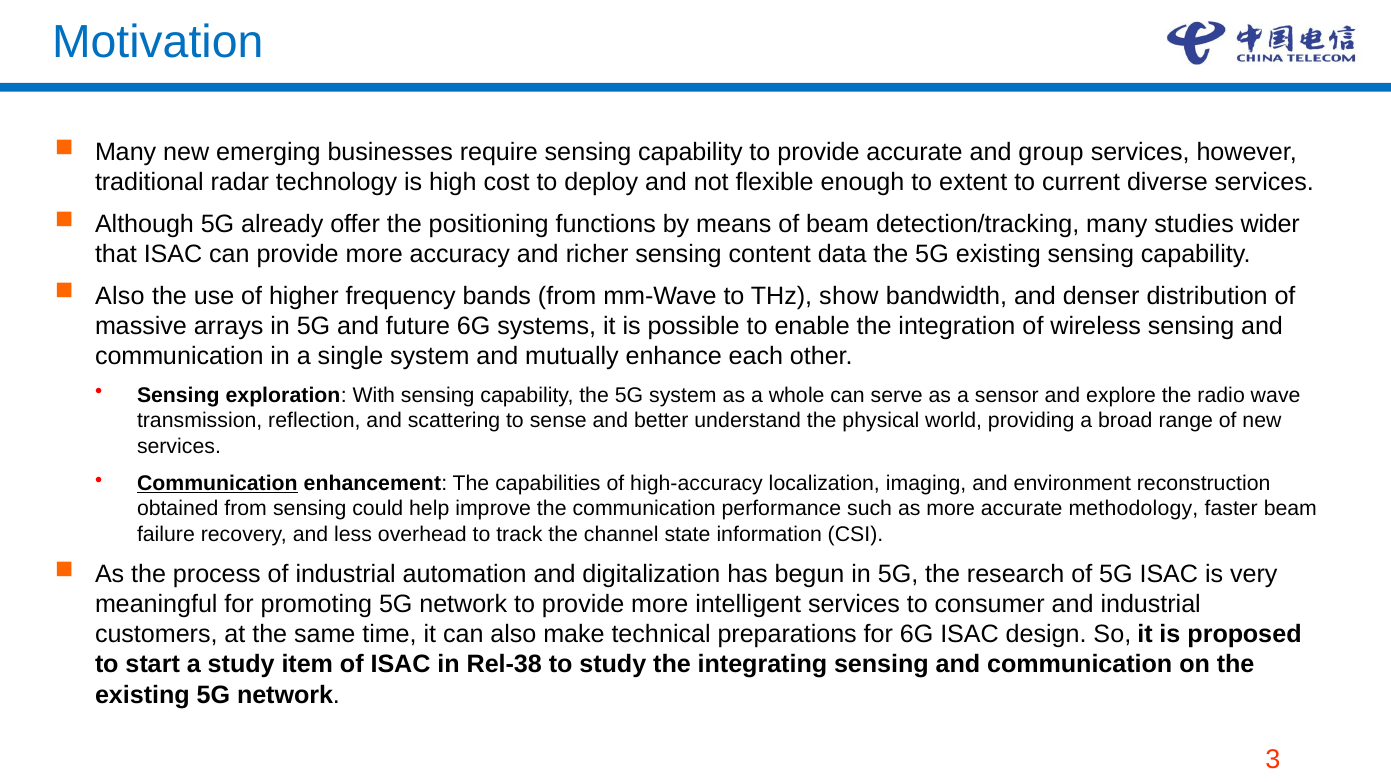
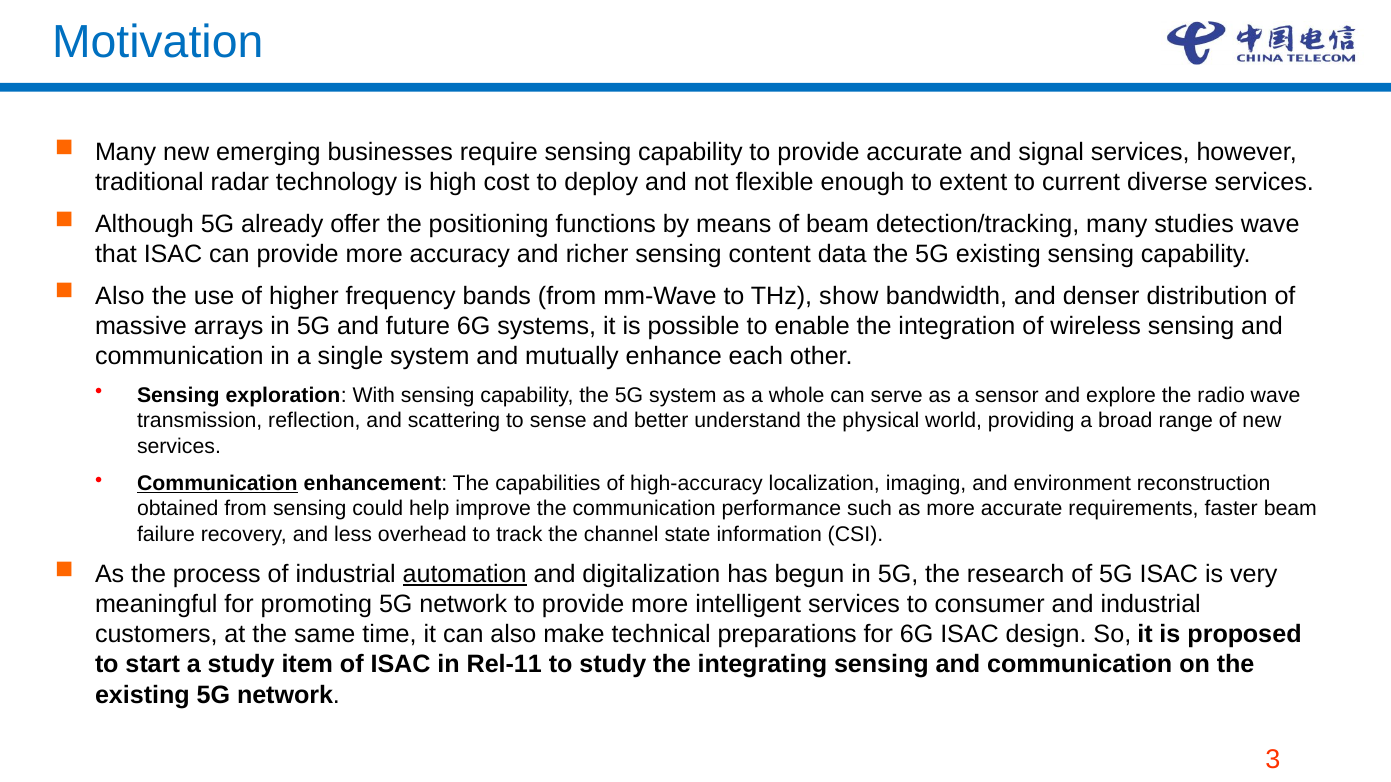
group: group -> signal
studies wider: wider -> wave
methodology: methodology -> requirements
automation underline: none -> present
Rel-38: Rel-38 -> Rel-11
